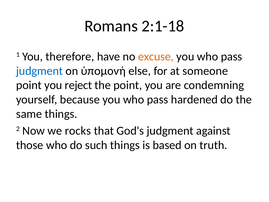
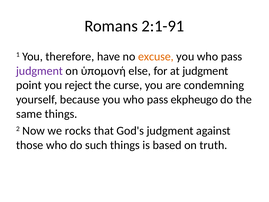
2:1-18: 2:1-18 -> 2:1-91
judgment at (40, 71) colour: blue -> purple
at someone: someone -> judgment
the point: point -> curse
hardened: hardened -> ekpheugo
